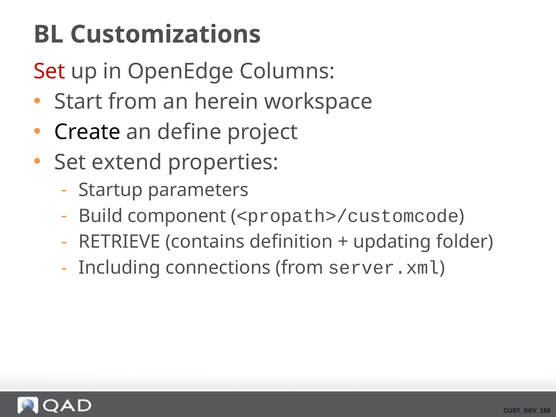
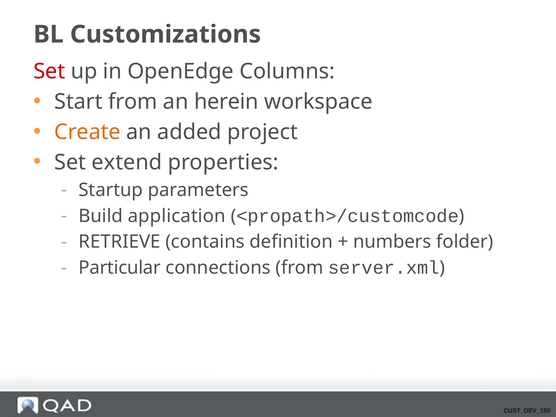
Create colour: black -> orange
define: define -> added
component: component -> application
updating: updating -> numbers
Including: Including -> Particular
